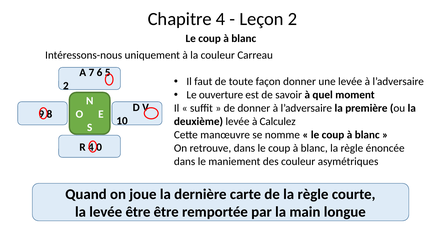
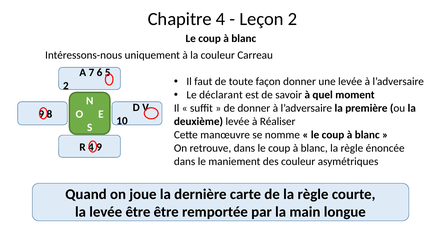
ouverture: ouverture -> déclarant
Calculez: Calculez -> Réaliser
0: 0 -> 9
